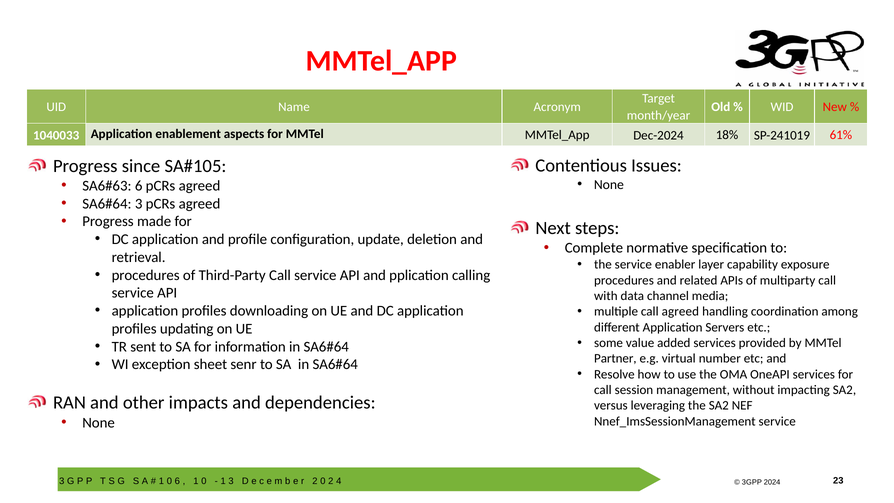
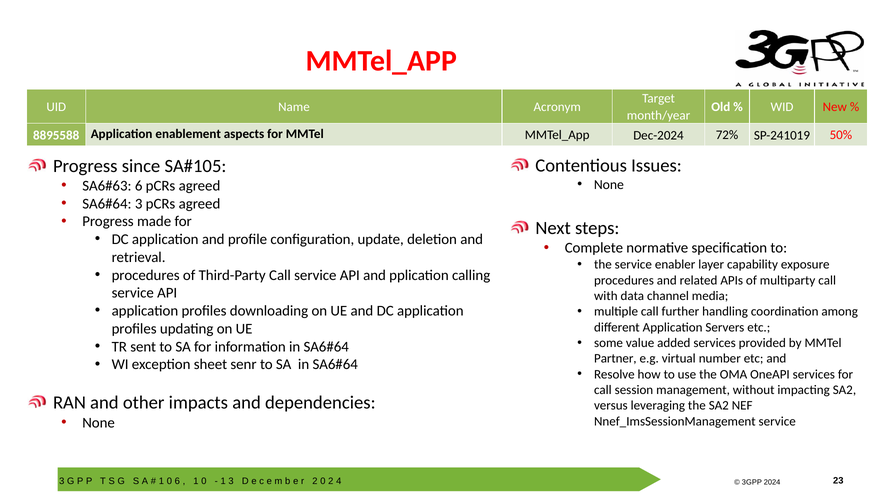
1040033: 1040033 -> 8895588
18%: 18% -> 72%
61%: 61% -> 50%
call agreed: agreed -> further
